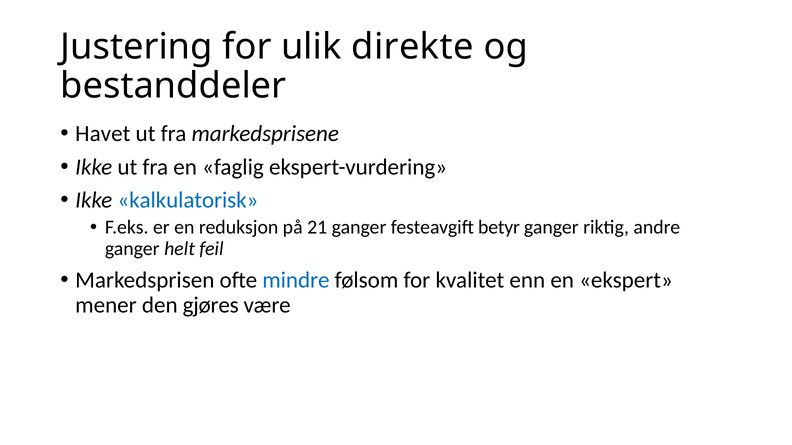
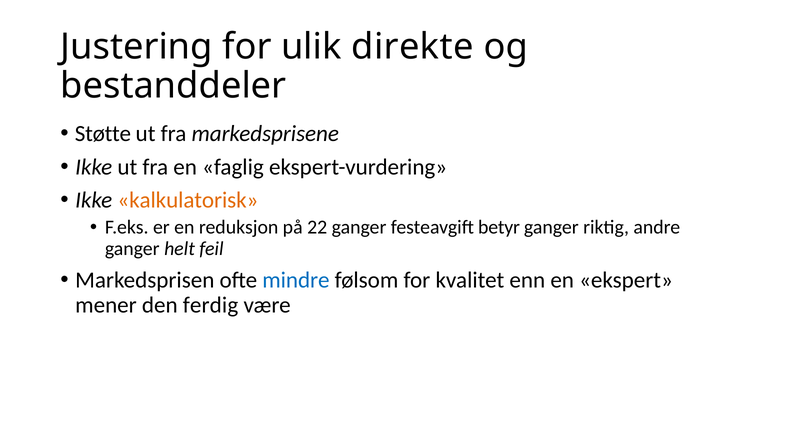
Havet: Havet -> Støtte
kalkulatorisk colour: blue -> orange
21: 21 -> 22
gjøres: gjøres -> ferdig
